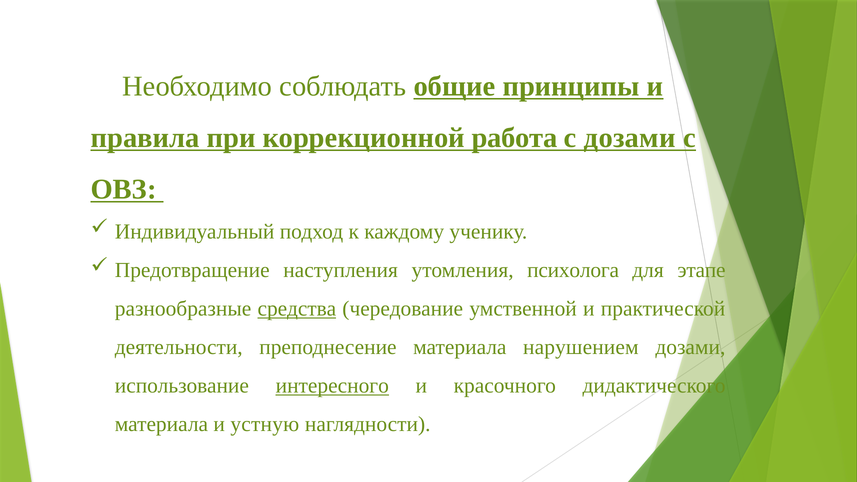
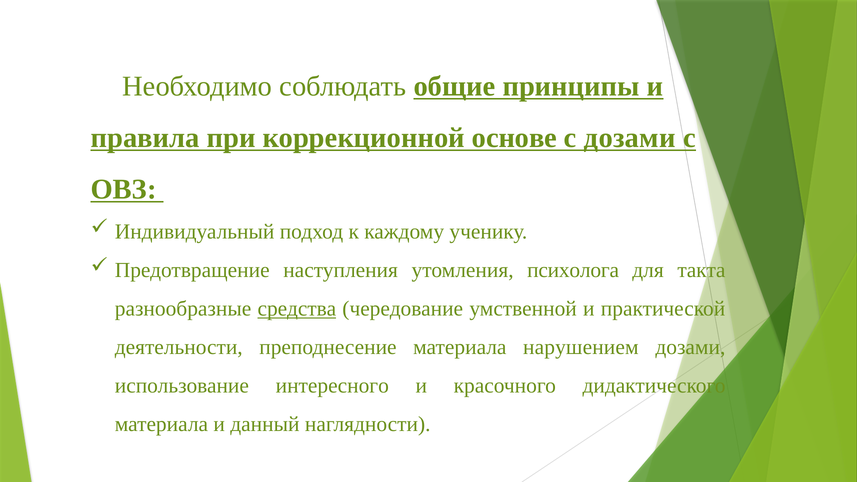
работа: работа -> основе
этапе: этапе -> такта
интересного underline: present -> none
устную: устную -> данный
